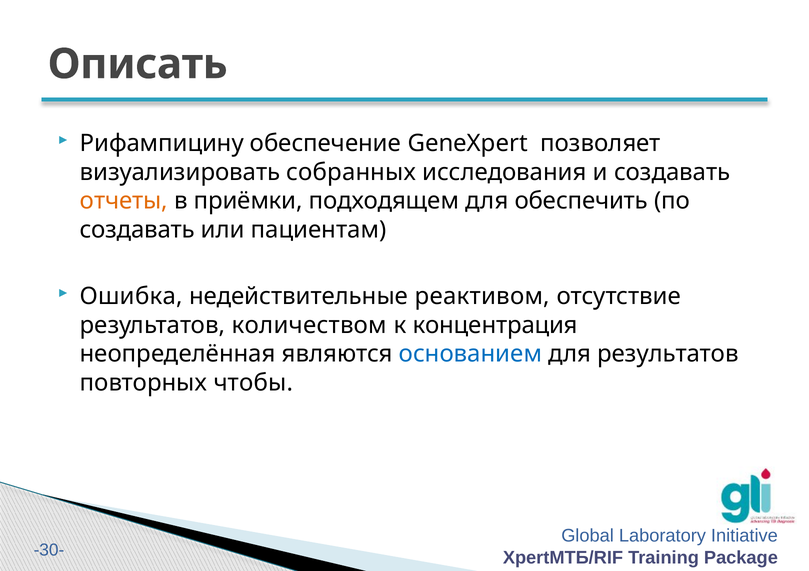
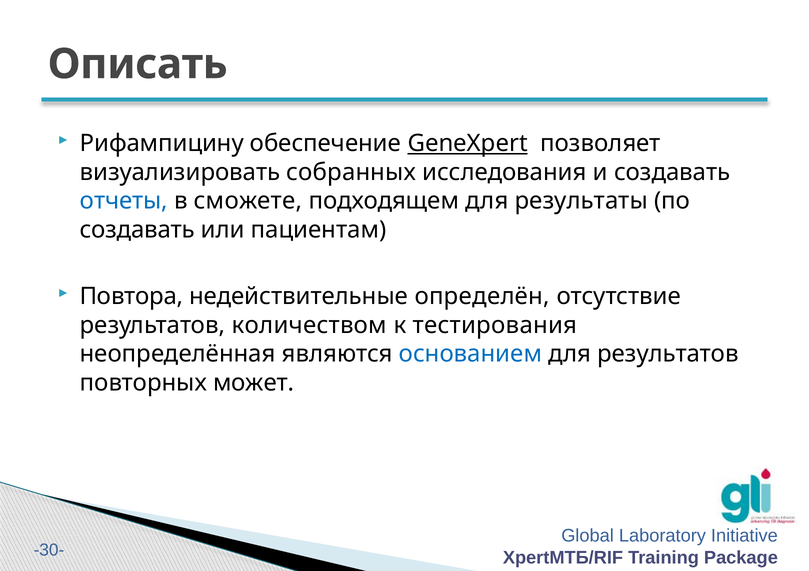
GeneXpert underline: none -> present
отчеты colour: orange -> blue
приёмки: приёмки -> сможете
обеспечить: обеспечить -> результаты
Ошибка: Ошибка -> Повтора
реактивом: реактивом -> определён
концентрация: концентрация -> тестирования
чтобы: чтобы -> может
